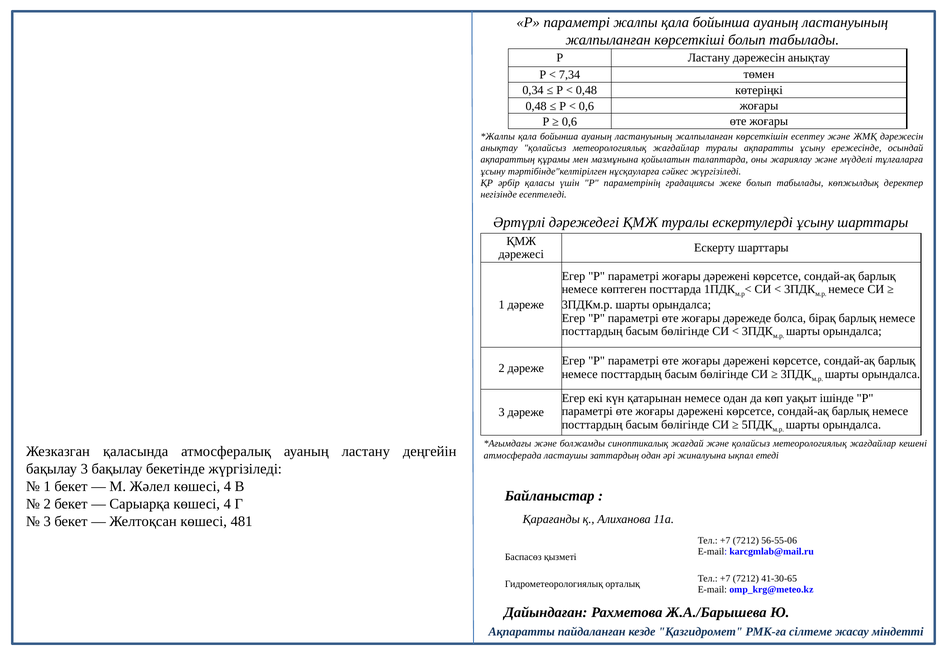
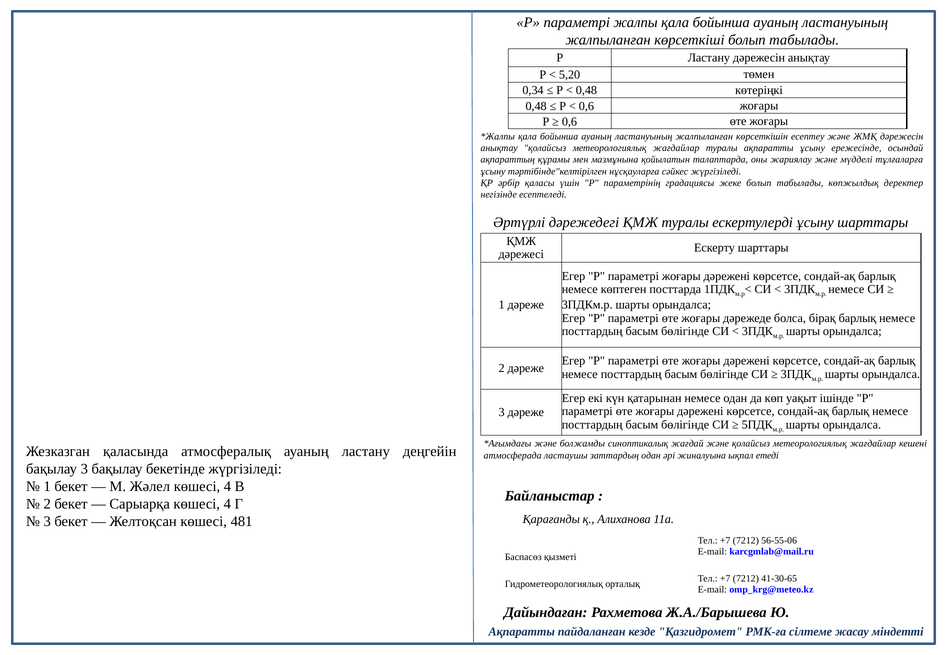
7,34: 7,34 -> 5,20
